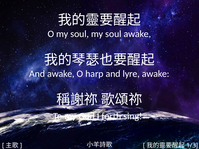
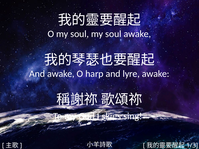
forth: forth -> skies
